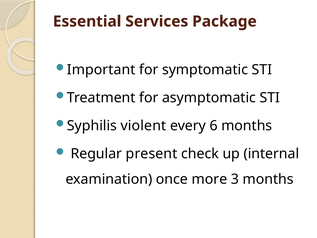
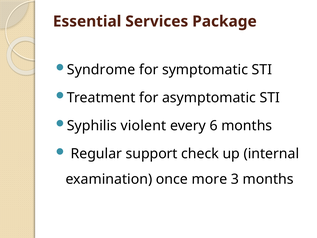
Important: Important -> Syndrome
present: present -> support
